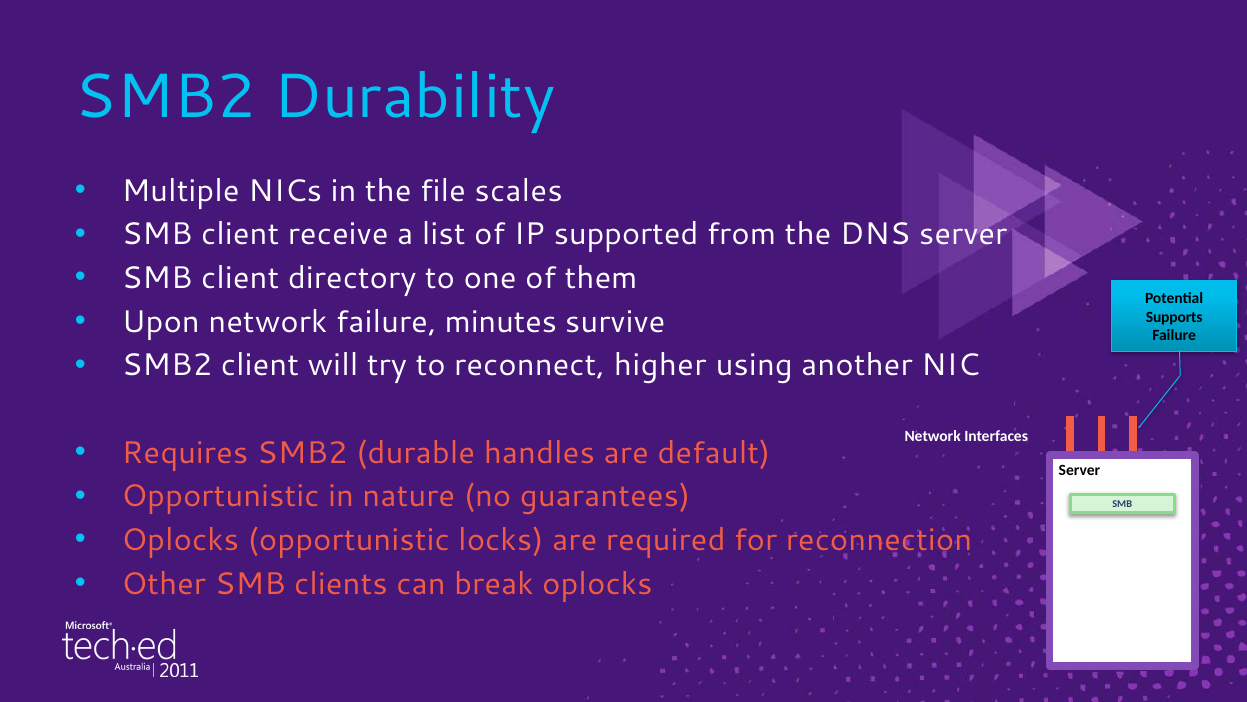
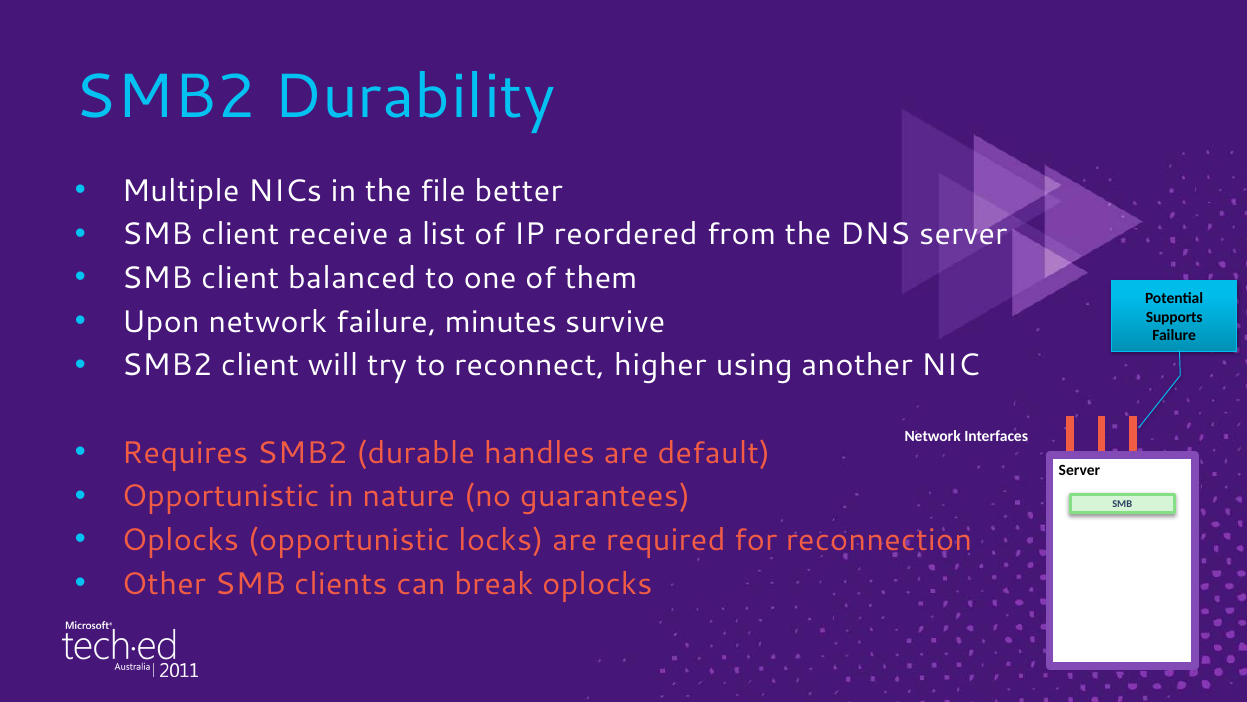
scales: scales -> better
supported: supported -> reordered
directory: directory -> balanced
